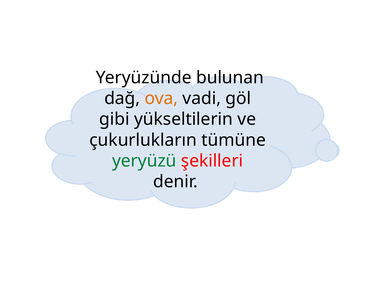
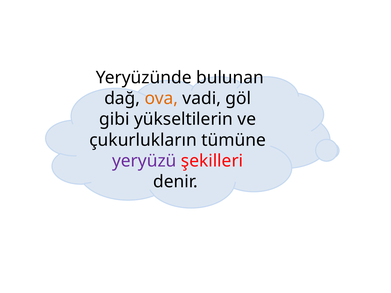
yeryüzü colour: green -> purple
